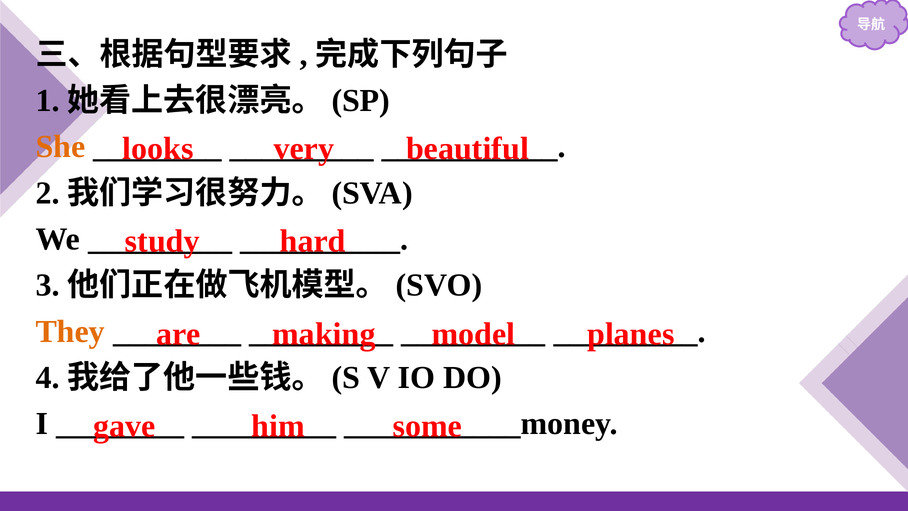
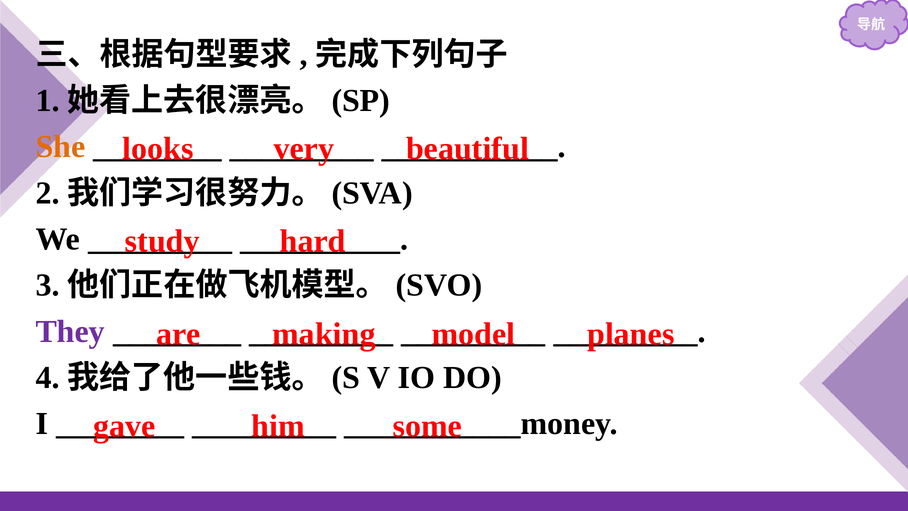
They colour: orange -> purple
